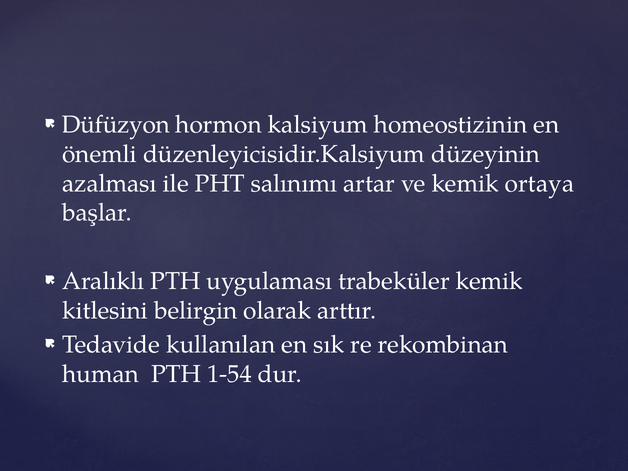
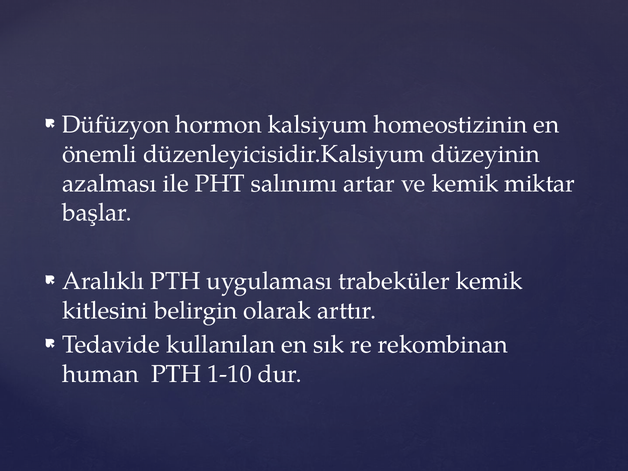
ortaya: ortaya -> miktar
1-54: 1-54 -> 1-10
